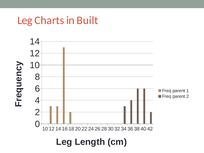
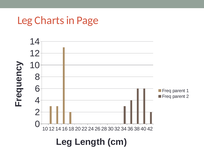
Built: Built -> Page
